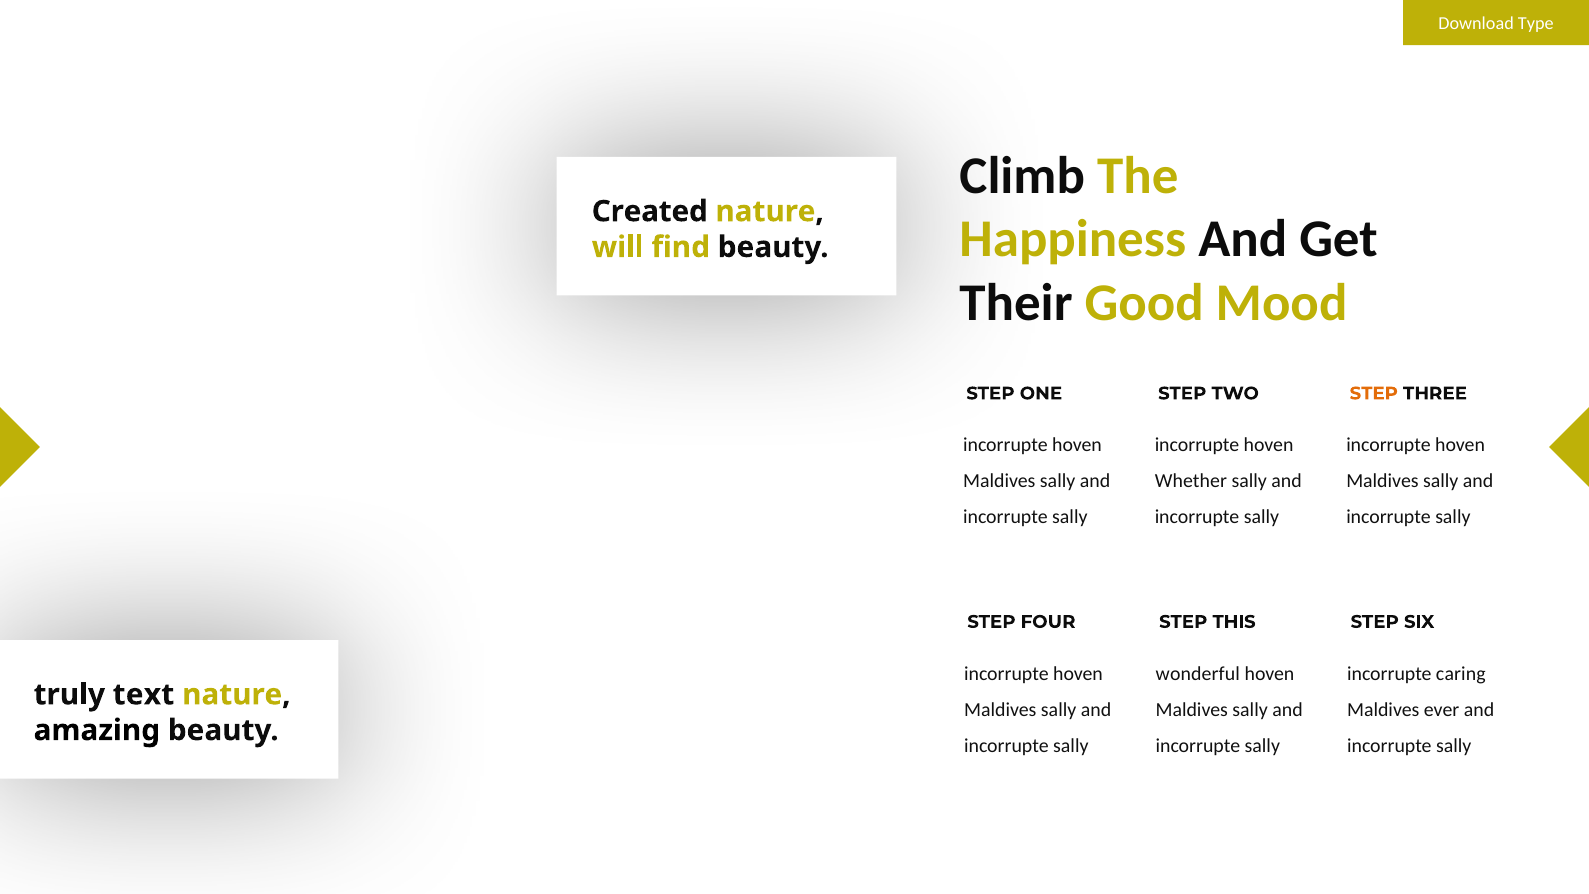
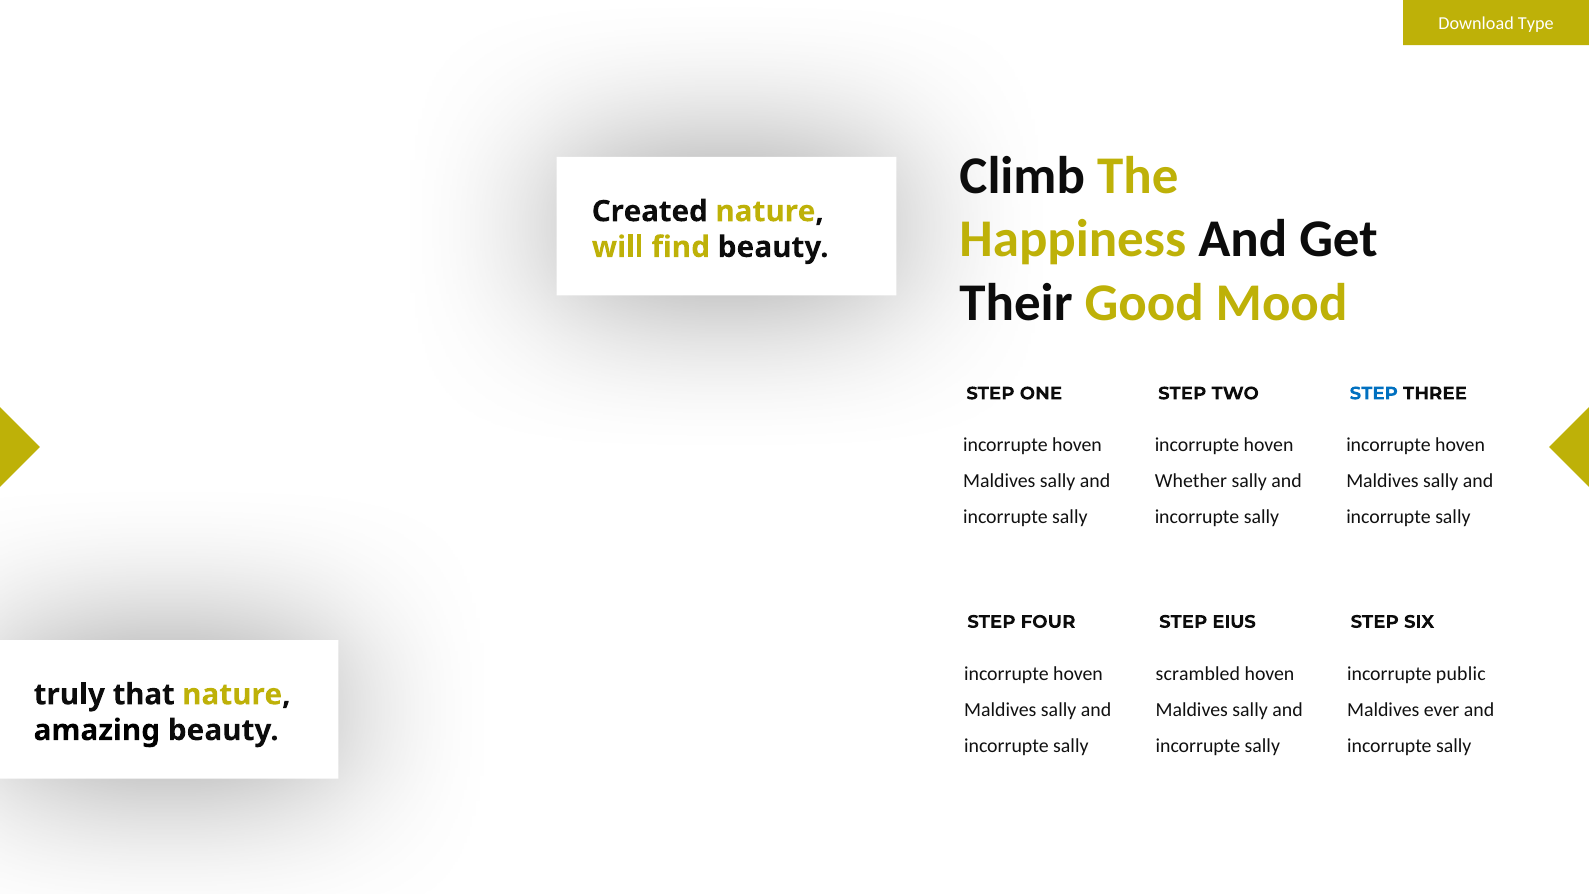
STEP at (1374, 393) colour: orange -> blue
THIS: THIS -> EIUS
wonderful: wonderful -> scrambled
caring: caring -> public
text: text -> that
